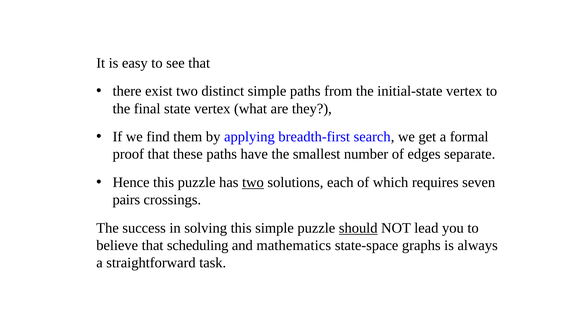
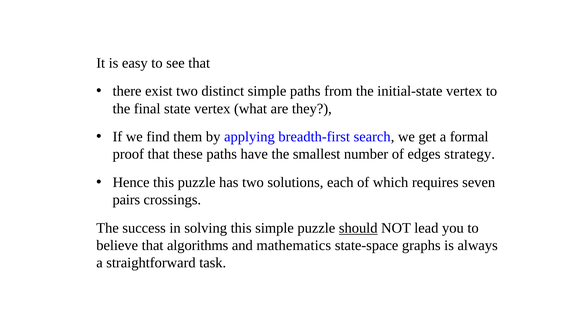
separate: separate -> strategy
two at (253, 183) underline: present -> none
scheduling: scheduling -> algorithms
